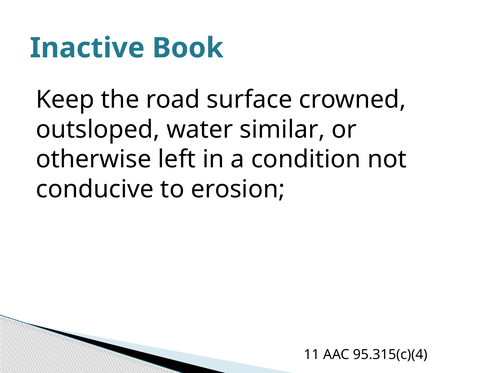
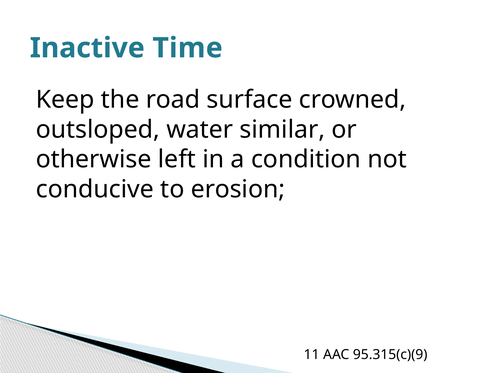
Book: Book -> Time
95.315(c)(4: 95.315(c)(4 -> 95.315(c)(9
